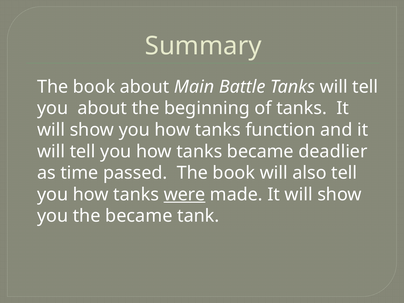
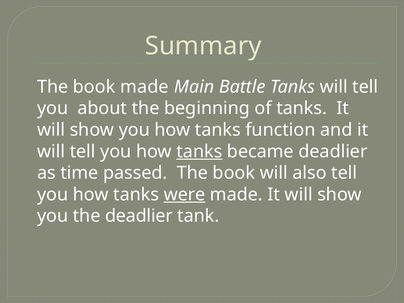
book about: about -> made
tanks at (199, 151) underline: none -> present
the became: became -> deadlier
